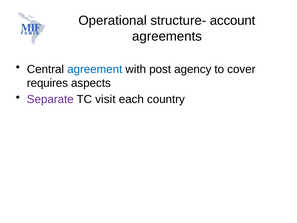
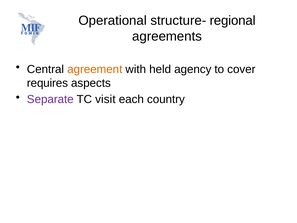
account: account -> regional
agreement colour: blue -> orange
post: post -> held
